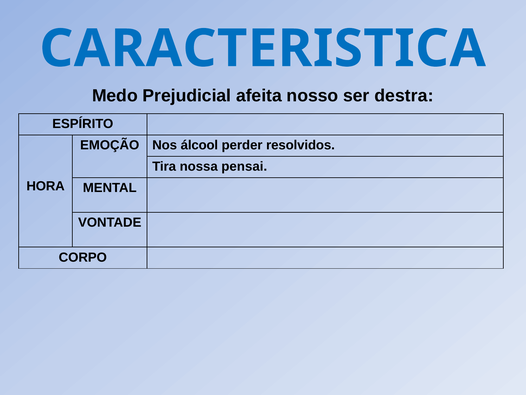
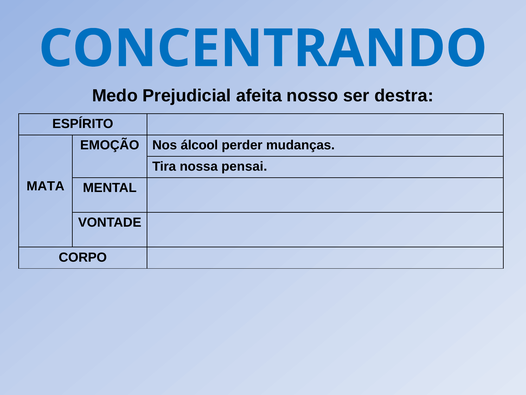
CARACTERISTICA: CARACTERISTICA -> CONCENTRANDO
resolvidos: resolvidos -> mudanças
HORA: HORA -> MATA
